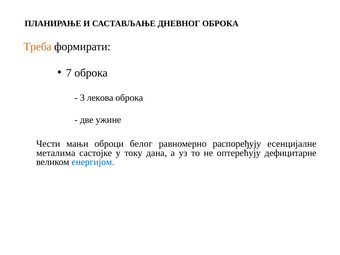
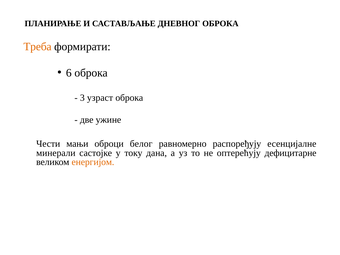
7: 7 -> 6
лекова: лекова -> узраст
металима: металима -> минерали
енергијом colour: blue -> orange
